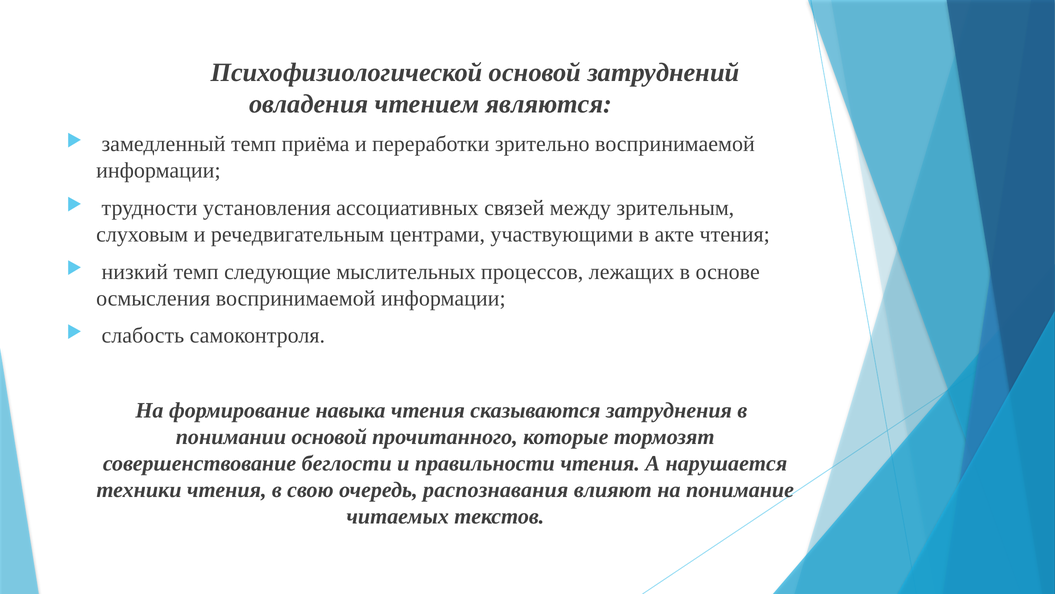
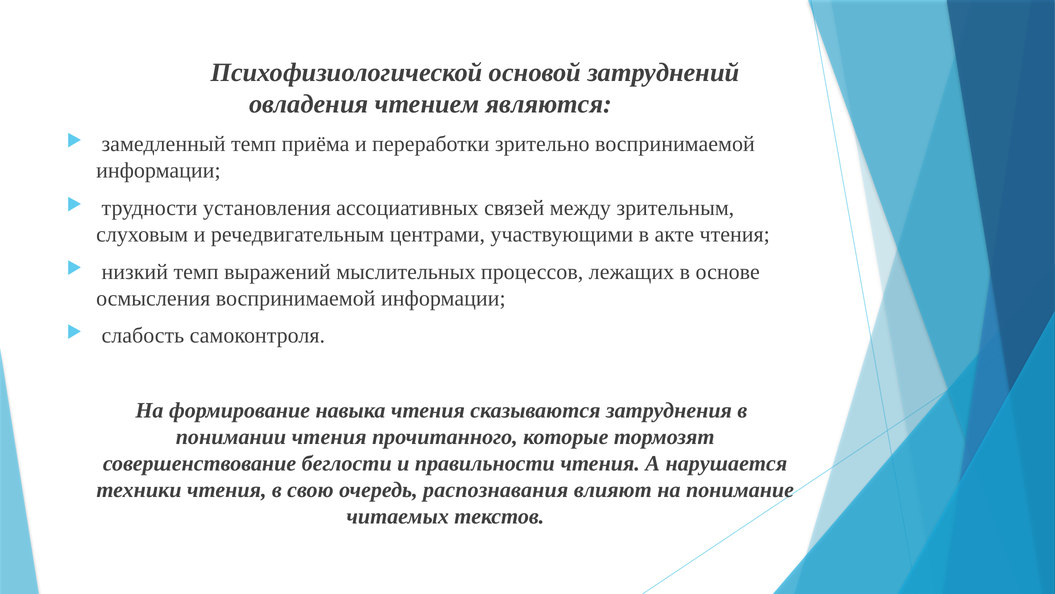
следующие: следующие -> выражений
понимании основой: основой -> чтения
